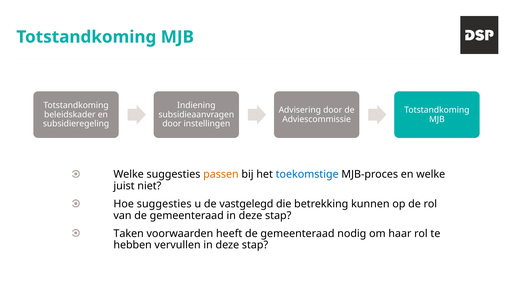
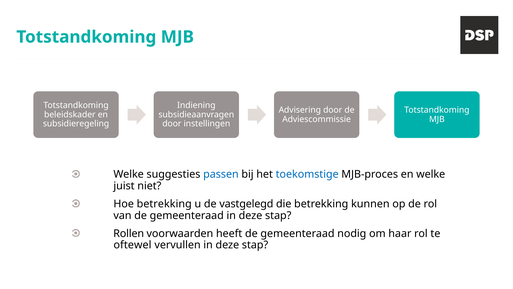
passen colour: orange -> blue
Hoe suggesties: suggesties -> betrekking
Taken: Taken -> Rollen
hebben: hebben -> oftewel
